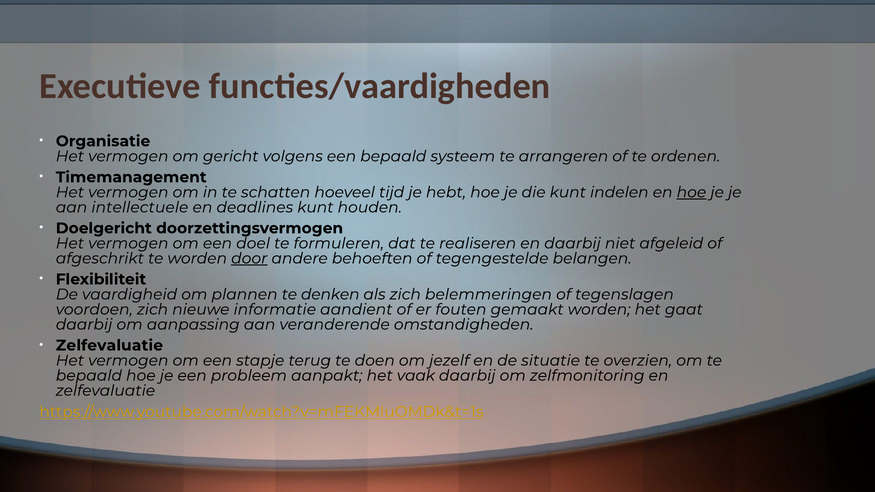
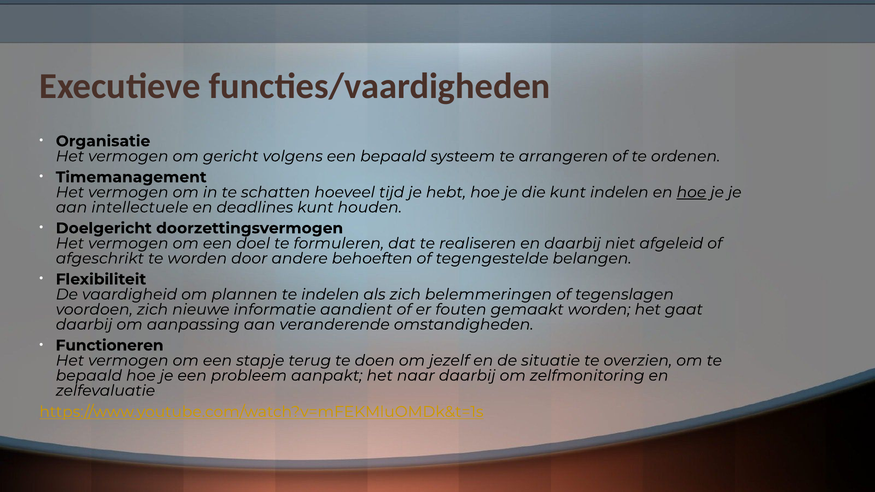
door underline: present -> none
te denken: denken -> indelen
Zelfevaluatie at (109, 346): Zelfevaluatie -> Functioneren
vaak: vaak -> naar
